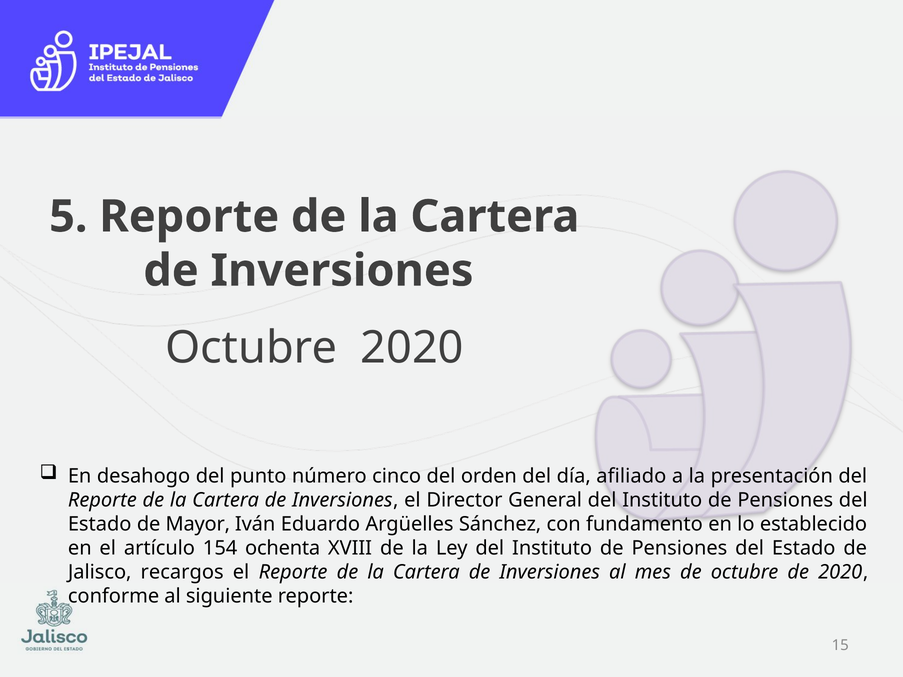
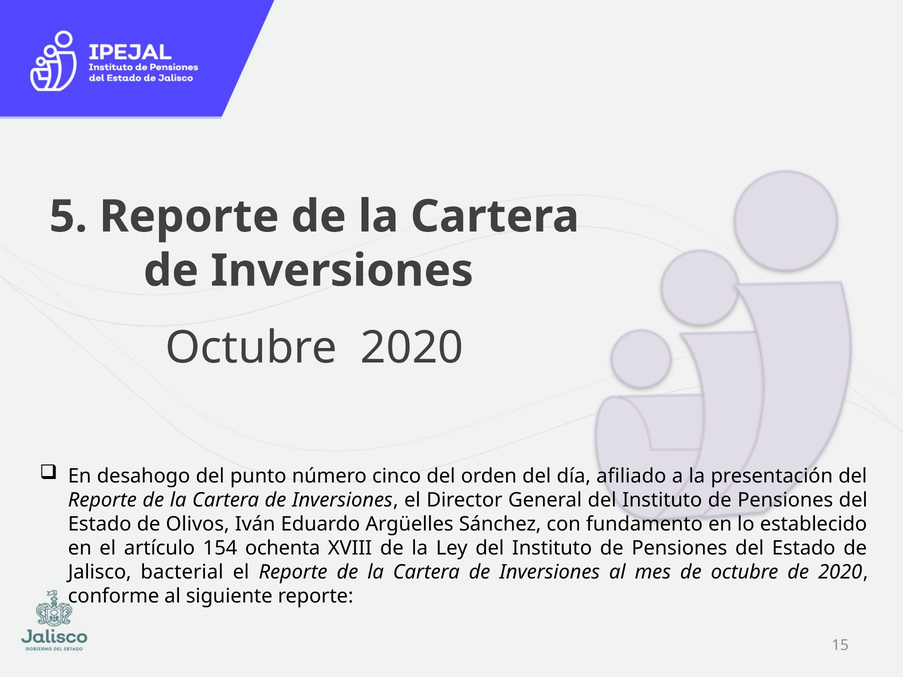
Mayor: Mayor -> Olivos
recargos: recargos -> bacterial
